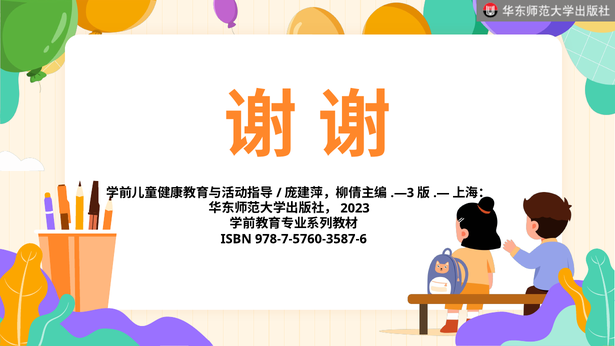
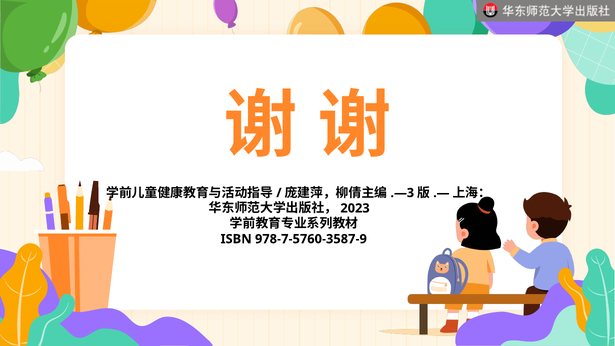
978-7-5760-3587-6: 978-7-5760-3587-6 -> 978-7-5760-3587-9
